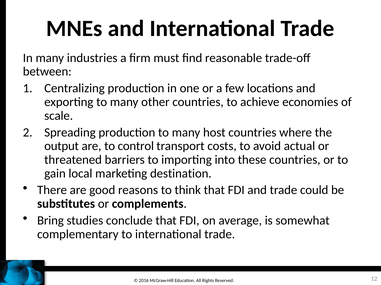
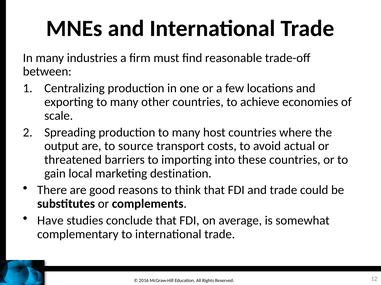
control: control -> source
Bring: Bring -> Have
